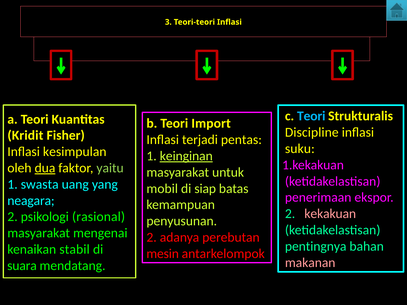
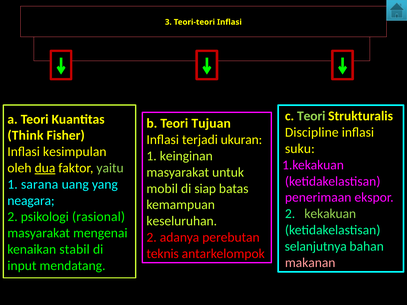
Teori at (311, 116) colour: light blue -> light green
Import: Import -> Tujuan
Kridit: Kridit -> Think
pentas: pentas -> ukuran
keinginan underline: present -> none
swasta: swasta -> sarana
kekakuan colour: pink -> light green
penyusunan: penyusunan -> keseluruhan
pentingnya: pentingnya -> selanjutnya
mesin: mesin -> teknis
suara: suara -> input
